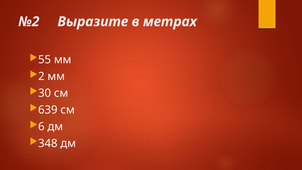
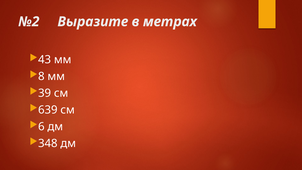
55: 55 -> 43
2: 2 -> 8
30: 30 -> 39
